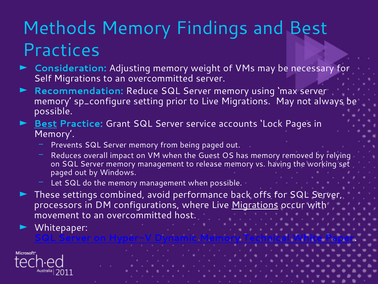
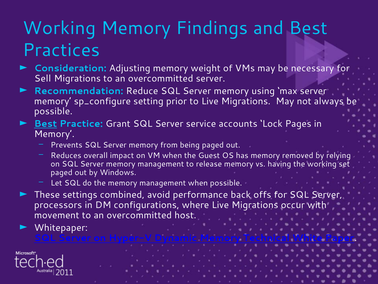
Methods at (59, 28): Methods -> Working
Self: Self -> Sell
Migrations at (255, 205) underline: present -> none
